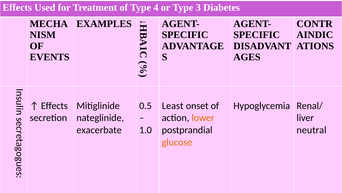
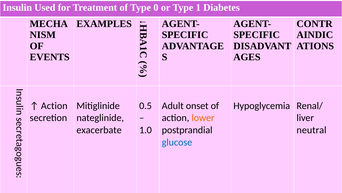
Effects at (17, 8): Effects -> Insulin
4: 4 -> 0
Type 3: 3 -> 1
Effects at (54, 105): Effects -> Action
Least: Least -> Adult
glucose colour: orange -> blue
